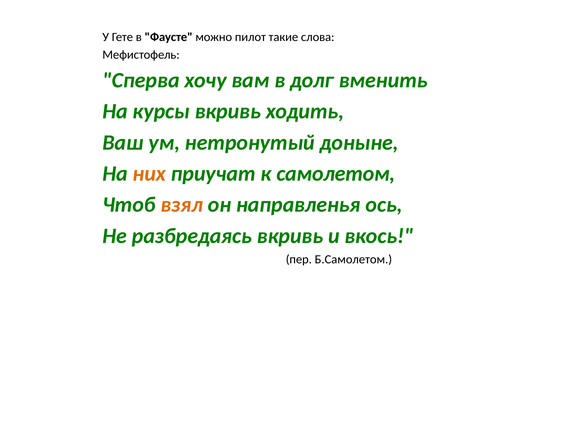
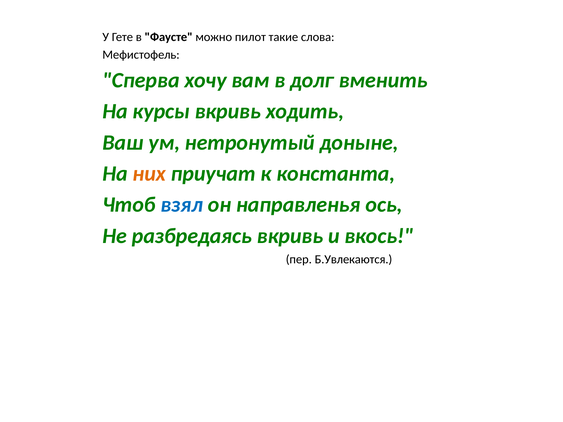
самолетом: самолетом -> константа
взял colour: orange -> blue
Б.Самолетом: Б.Самолетом -> Б.Увлекаются
